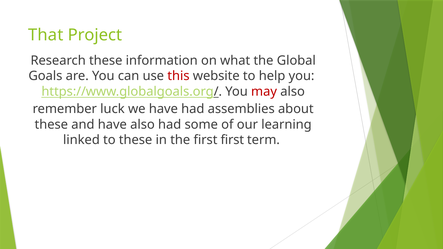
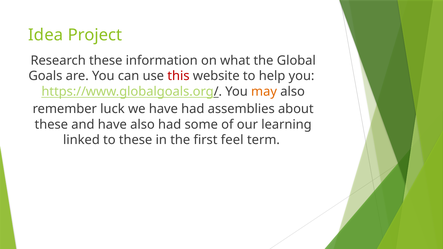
That: That -> Idea
may colour: red -> orange
first first: first -> feel
